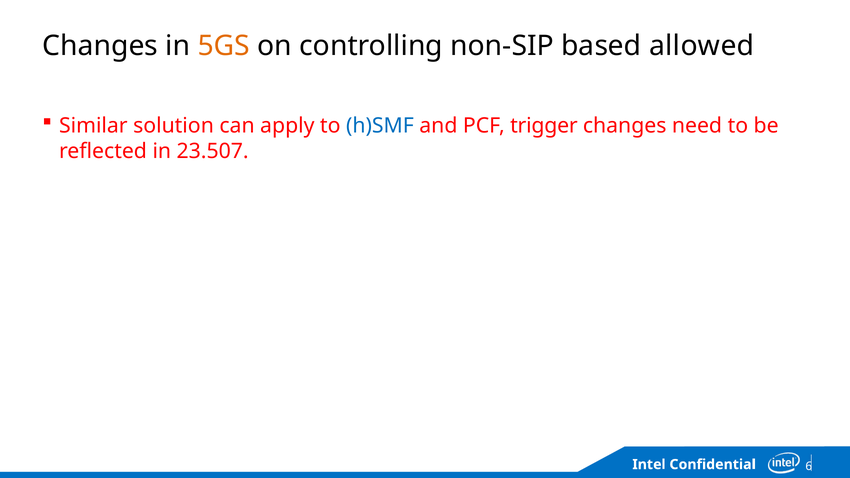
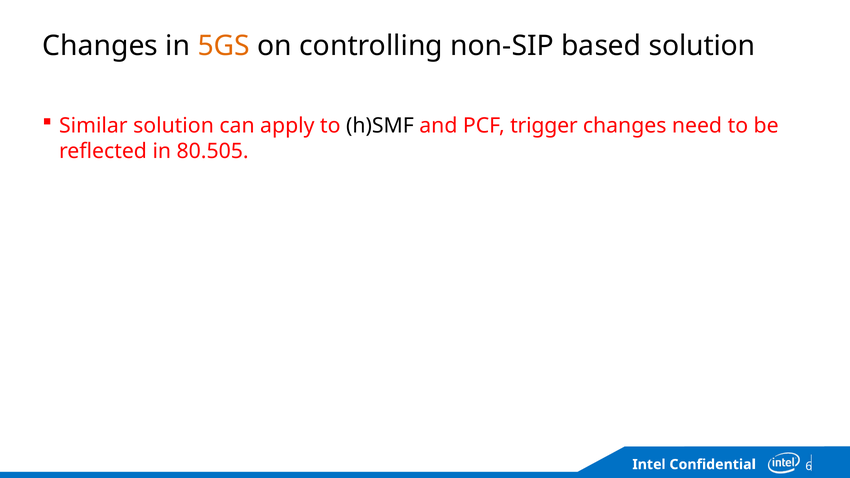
based allowed: allowed -> solution
h)SMF colour: blue -> black
23.507: 23.507 -> 80.505
